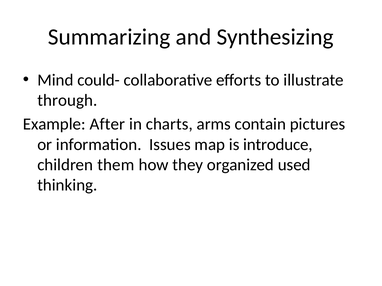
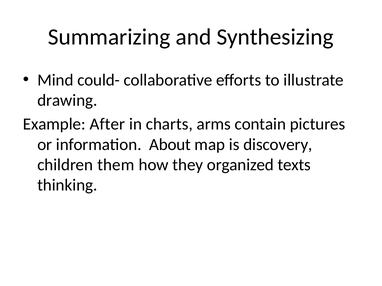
through: through -> drawing
Issues: Issues -> About
introduce: introduce -> discovery
used: used -> texts
